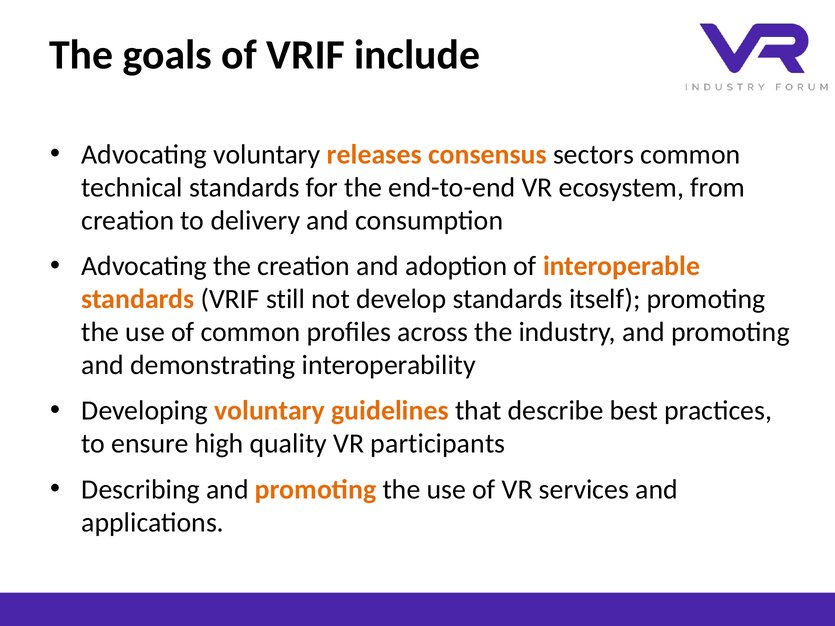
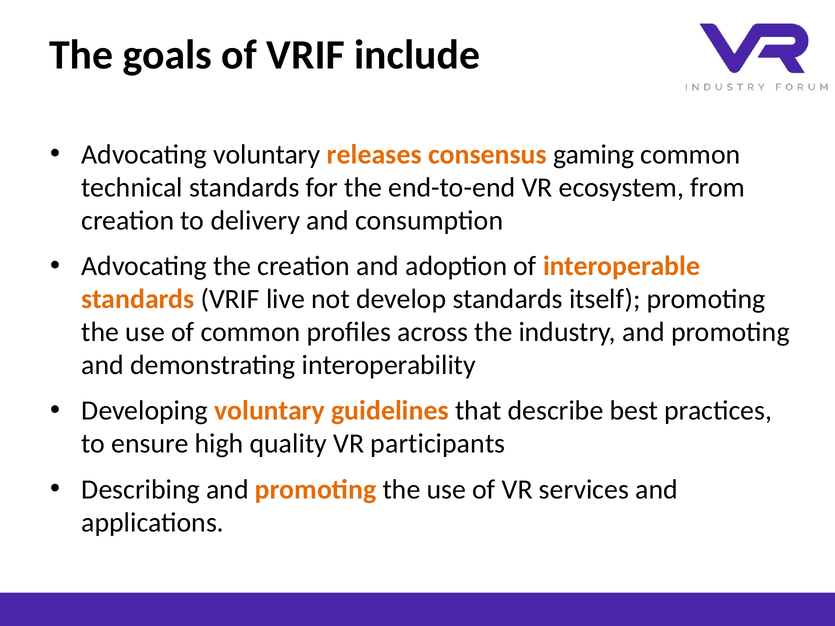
sectors: sectors -> gaming
still: still -> live
